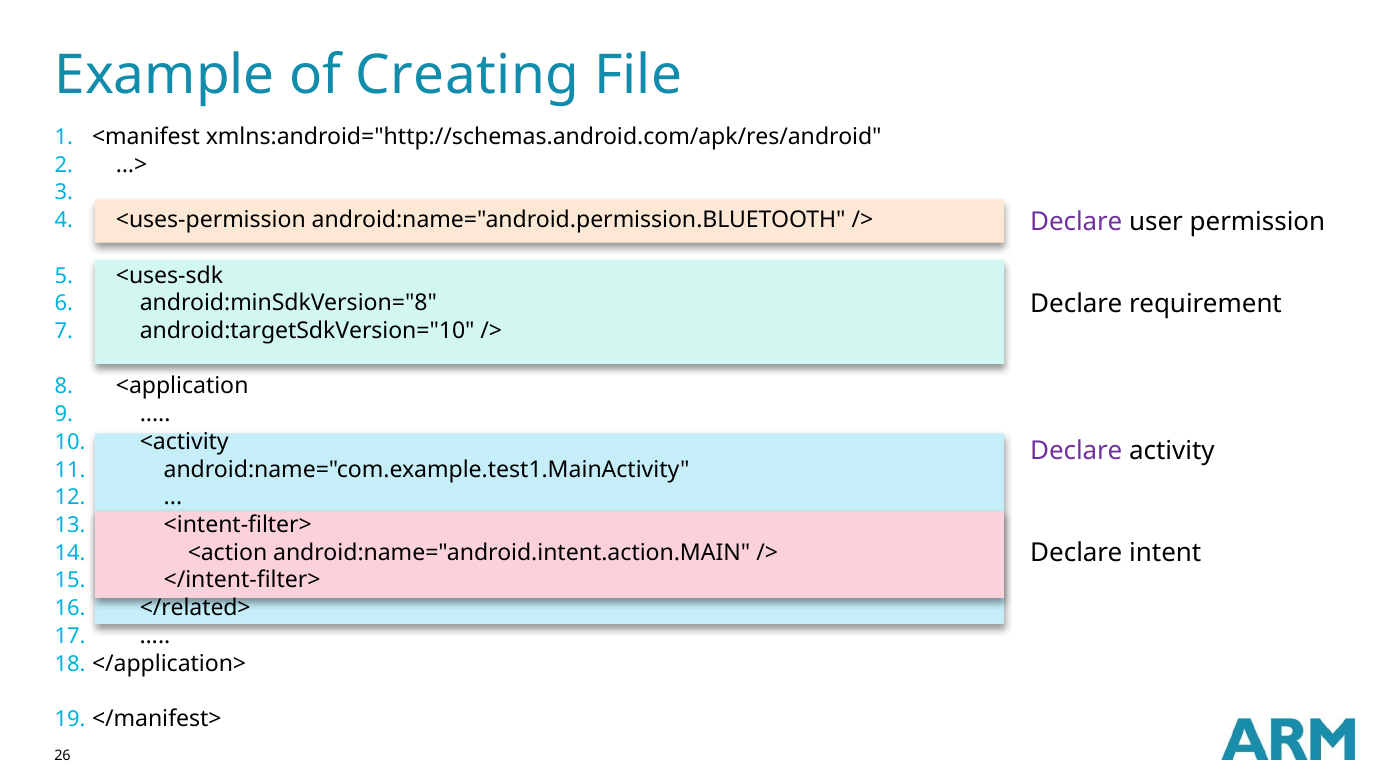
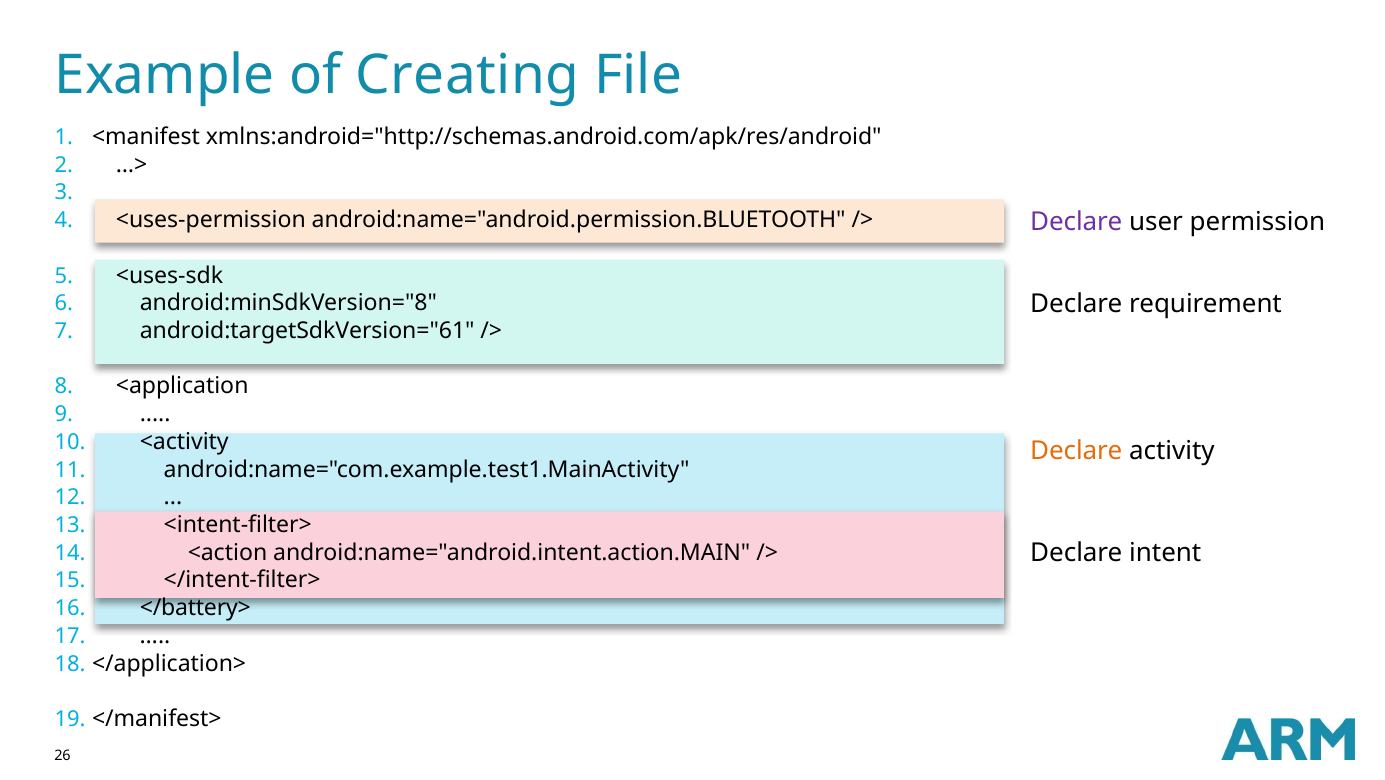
android:targetSdkVersion="10: android:targetSdkVersion="10 -> android:targetSdkVersion="61
Declare at (1076, 450) colour: purple -> orange
</related>: </related> -> </battery>
